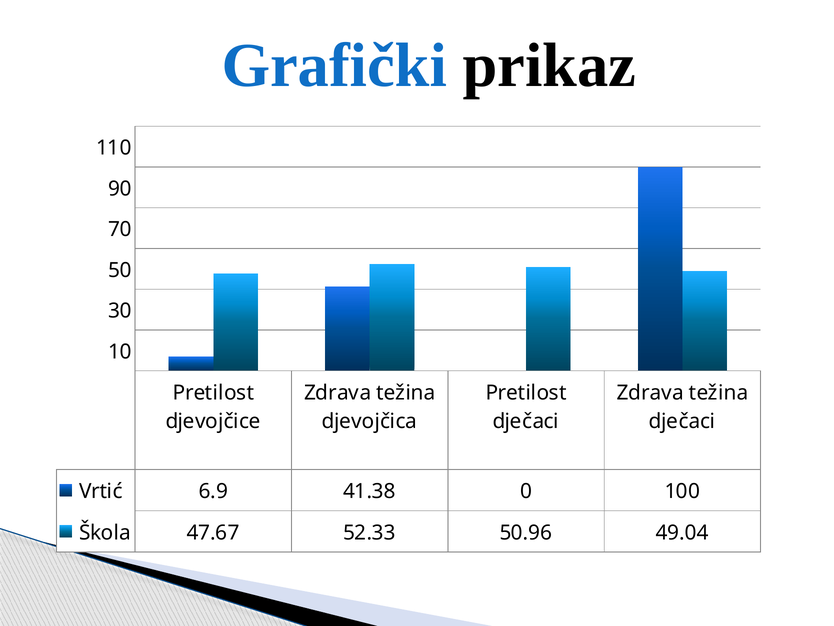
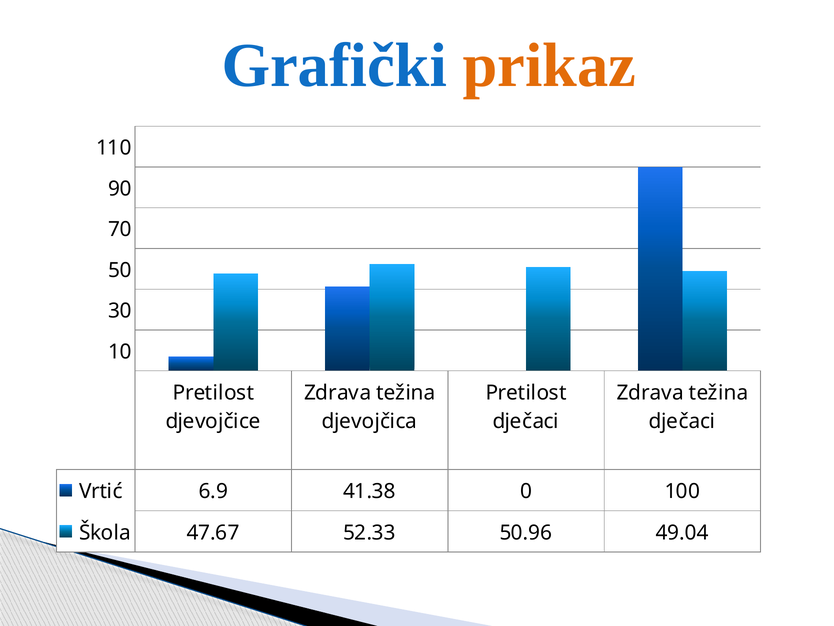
prikaz colour: black -> orange
